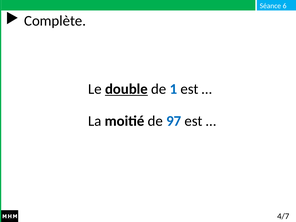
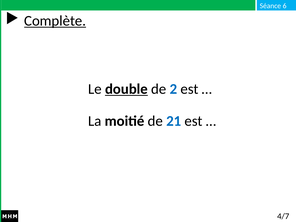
Complète underline: none -> present
1: 1 -> 2
97: 97 -> 21
